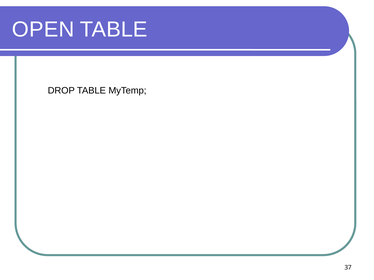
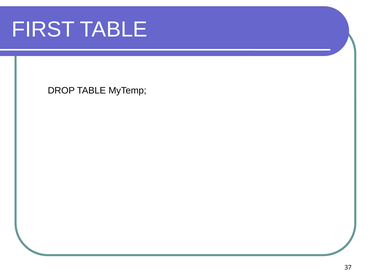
OPEN: OPEN -> FIRST
